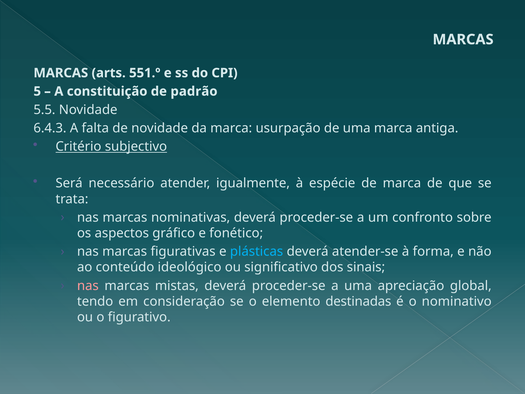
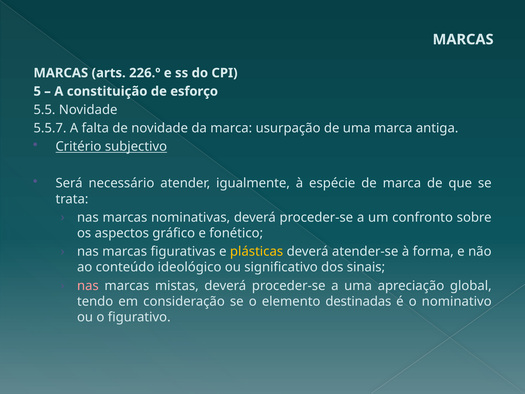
551.º: 551.º -> 226.º
padrão: padrão -> esforço
6.4.3: 6.4.3 -> 5.5.7
plásticas colour: light blue -> yellow
